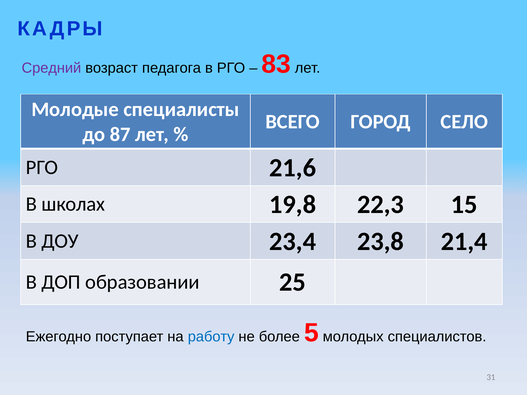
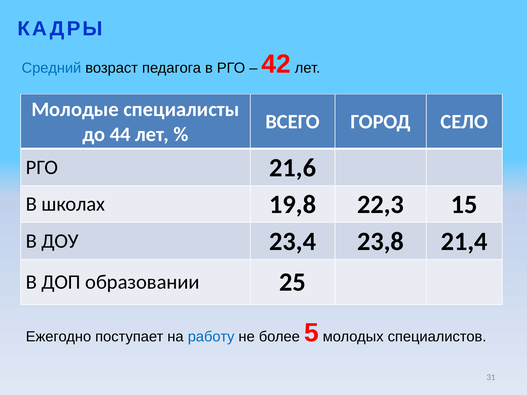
Средний colour: purple -> blue
83: 83 -> 42
87: 87 -> 44
